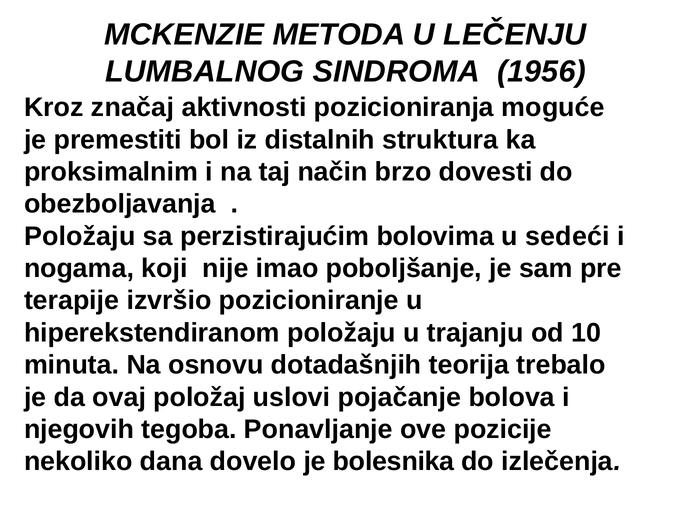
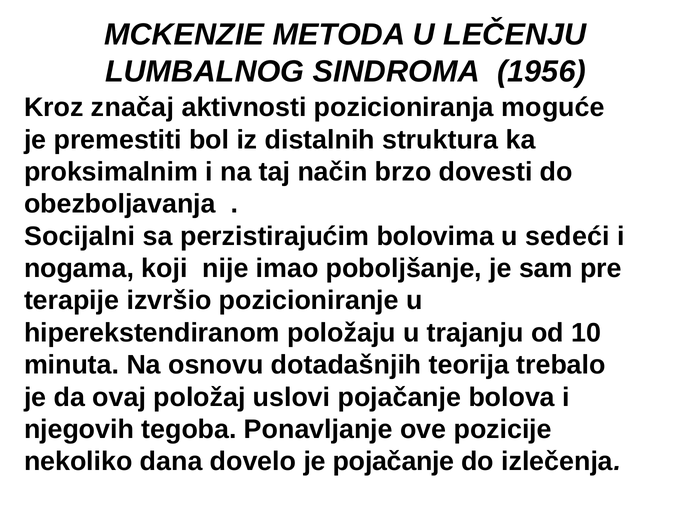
Položaju at (80, 236): Položaju -> Socijalni
je bolesnika: bolesnika -> pojačanje
